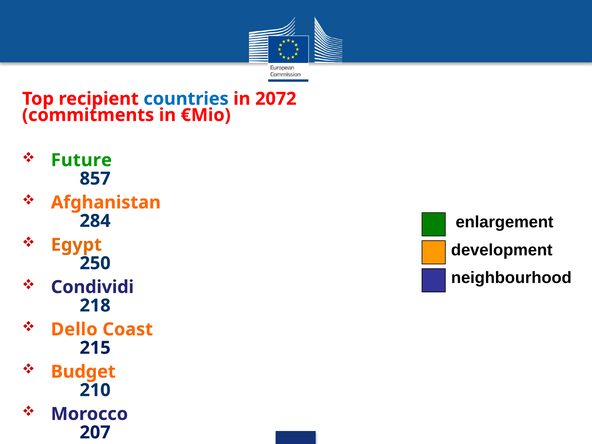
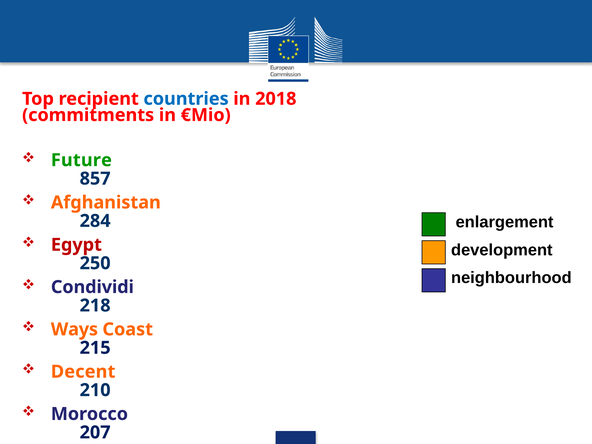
2072: 2072 -> 2018
Egypt colour: orange -> red
Dello: Dello -> Ways
Budget: Budget -> Decent
